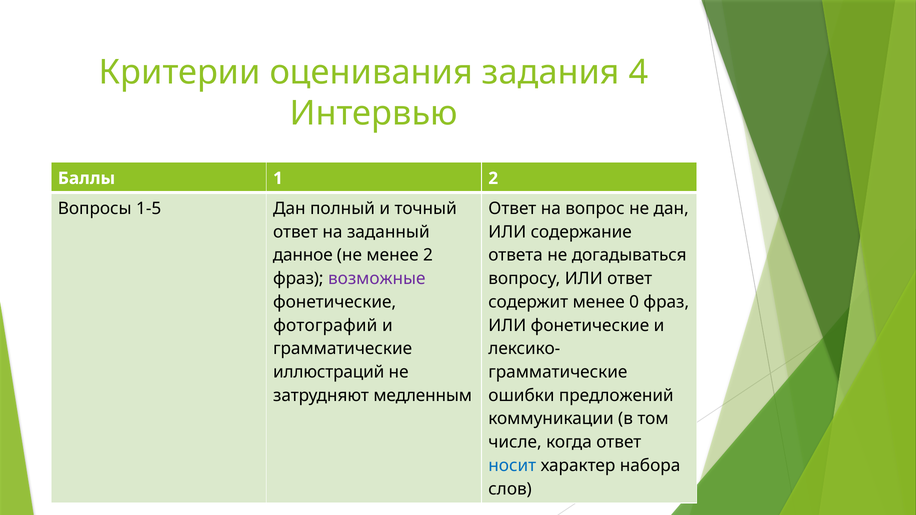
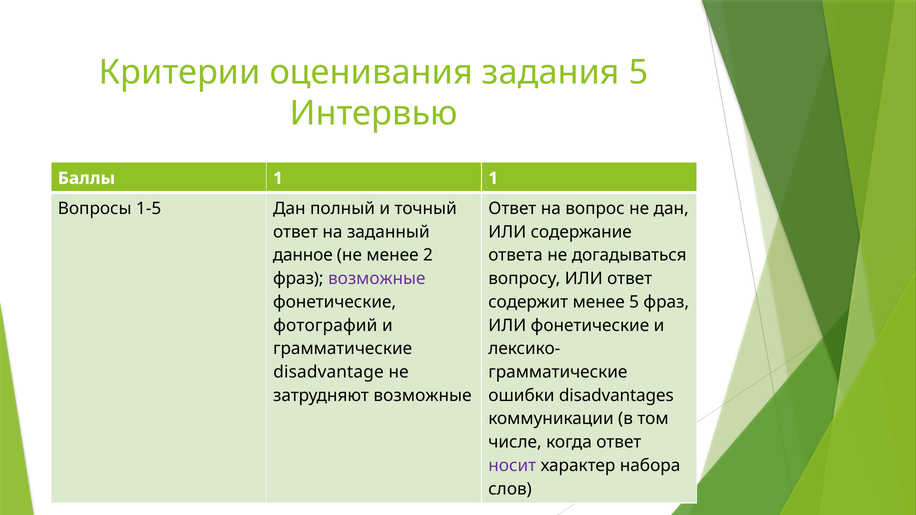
задания 4: 4 -> 5
1 2: 2 -> 1
менее 0: 0 -> 5
иллюстраций: иллюстраций -> disadvantage
затрудняют медленным: медленным -> возможные
предложений: предложений -> disadvantages
носит colour: blue -> purple
